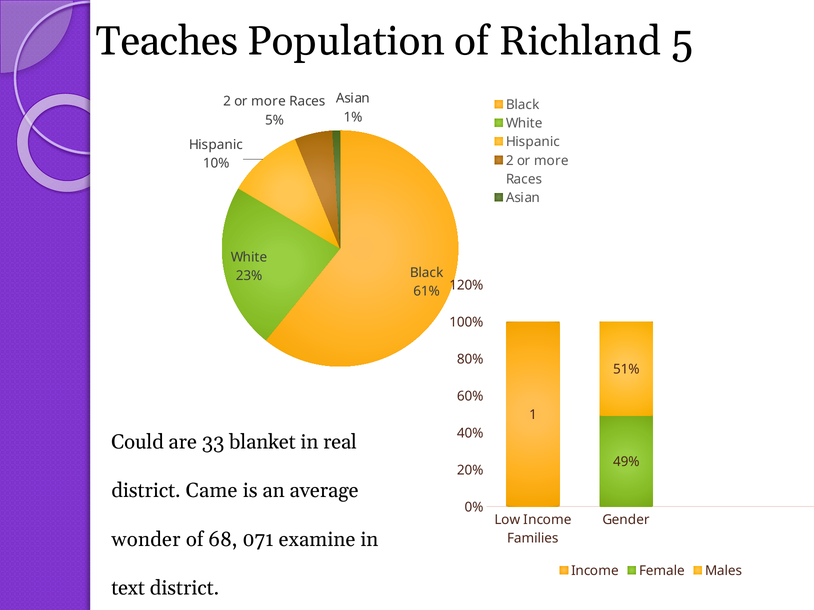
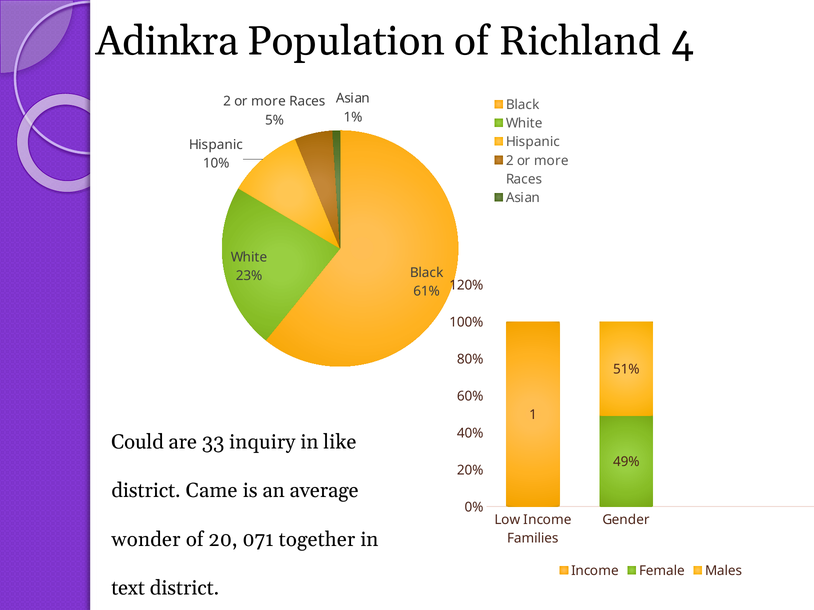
Teaches: Teaches -> Adinkra
5: 5 -> 4
blanket: blanket -> inquiry
real: real -> like
68: 68 -> 20
examine: examine -> together
